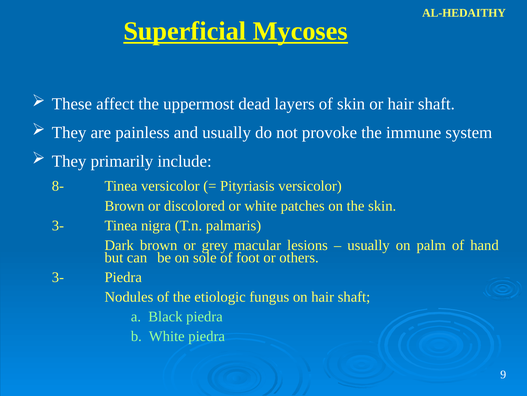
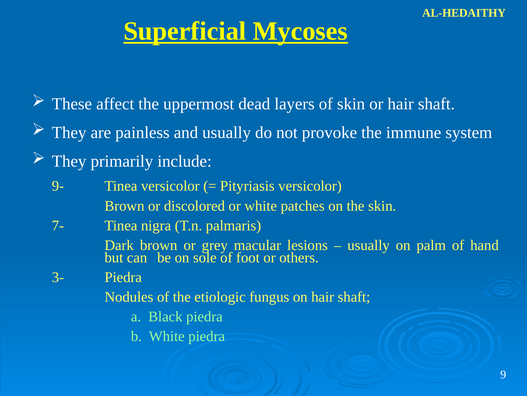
8-: 8- -> 9-
3- at (58, 225): 3- -> 7-
